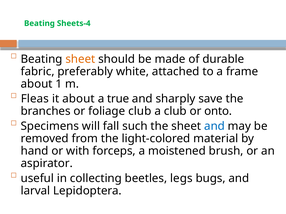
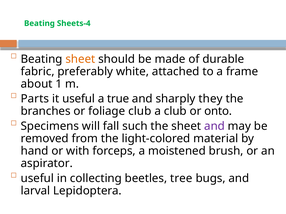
Fleas: Fleas -> Parts
it about: about -> useful
save: save -> they
and at (214, 126) colour: blue -> purple
legs: legs -> tree
